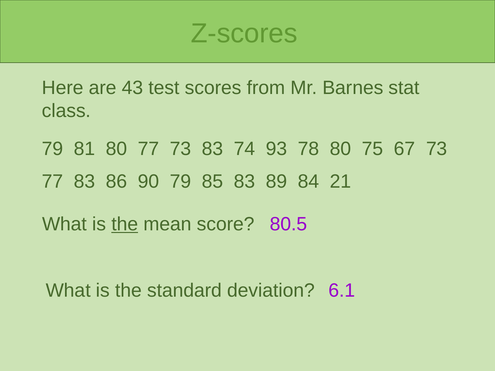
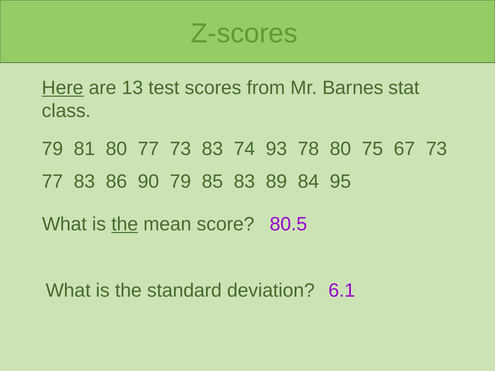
Here underline: none -> present
43: 43 -> 13
21: 21 -> 95
